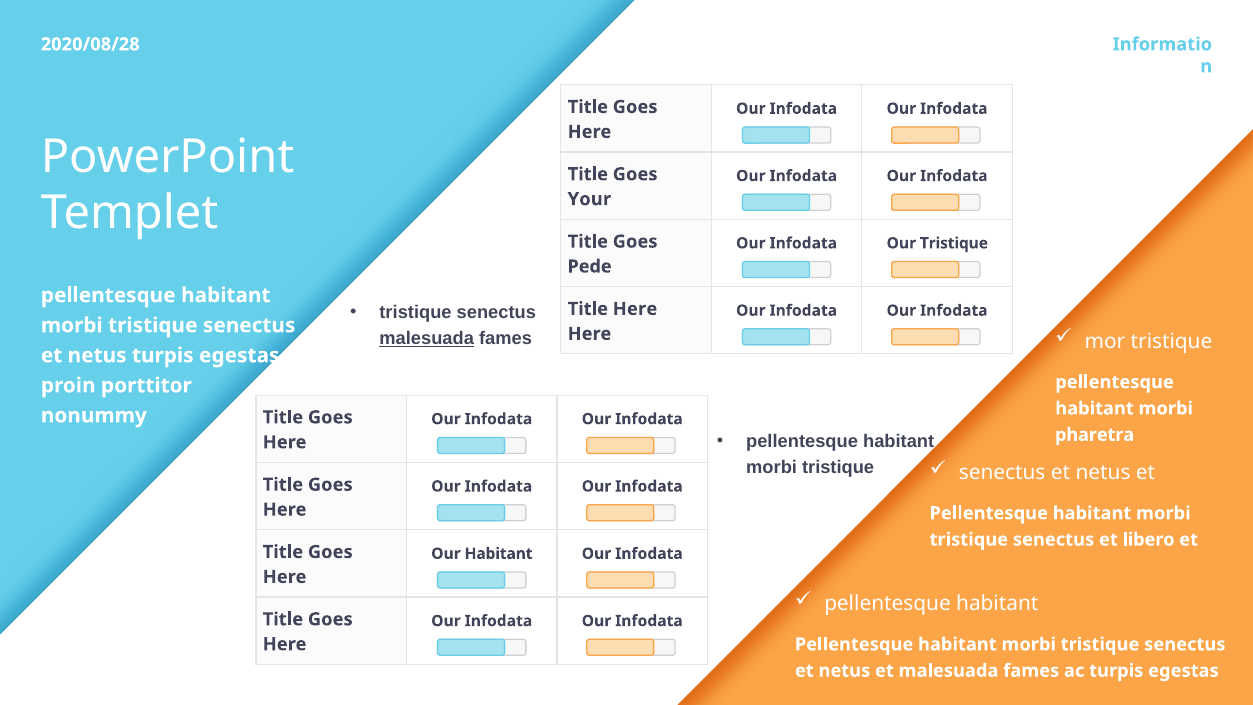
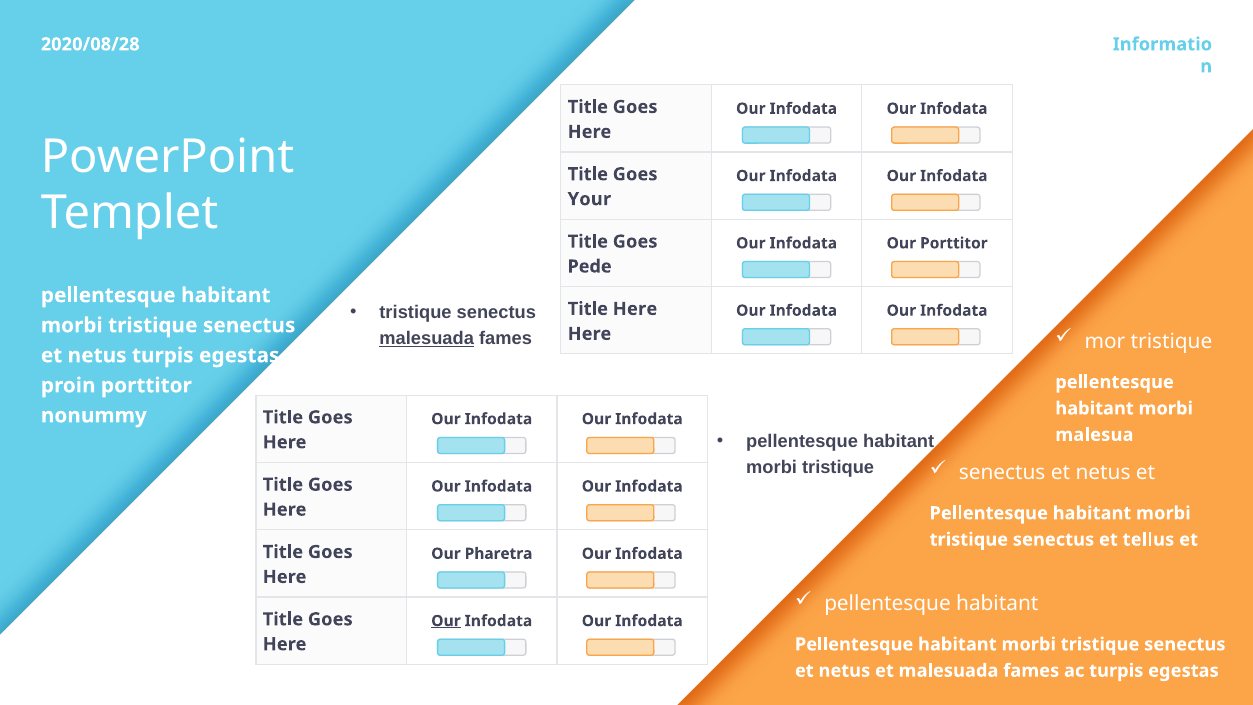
Our Tristique: Tristique -> Porttitor
pharetra: pharetra -> malesua
libero: libero -> tellus
Our Habitant: Habitant -> Pharetra
Our at (446, 621) underline: none -> present
